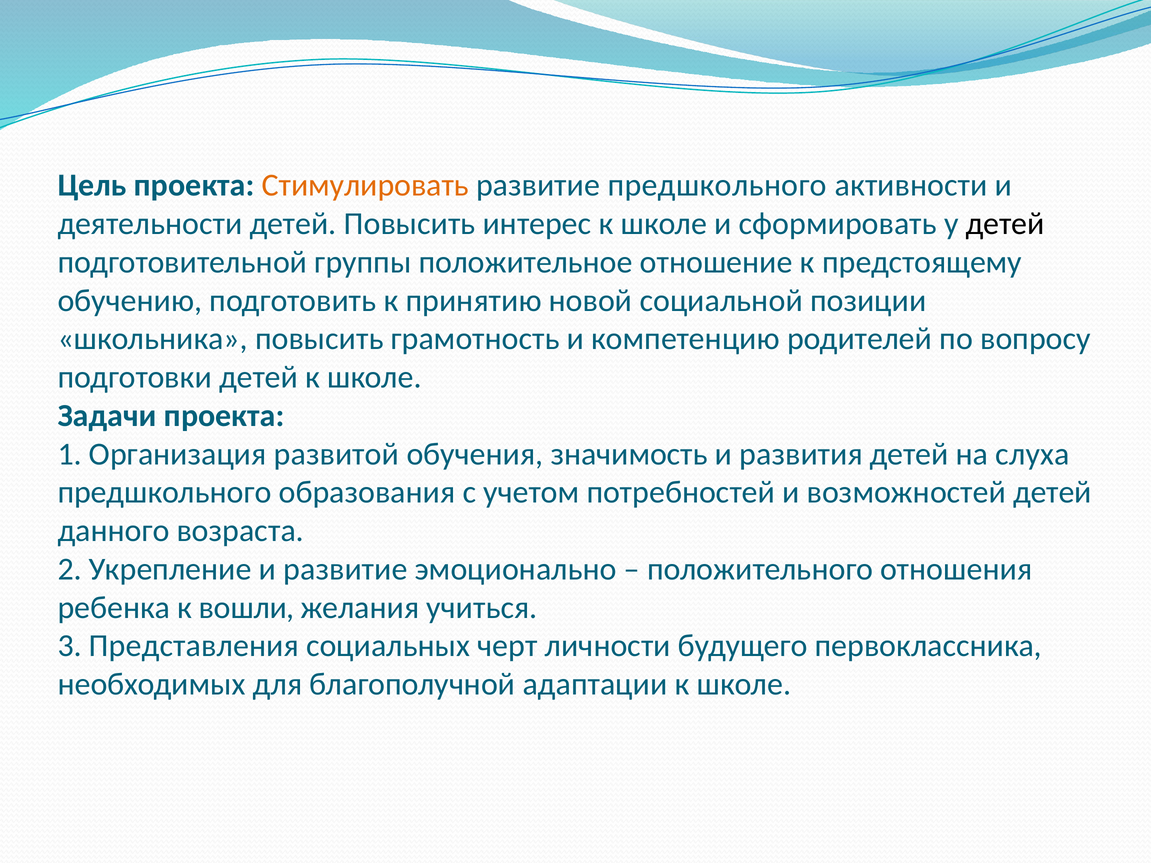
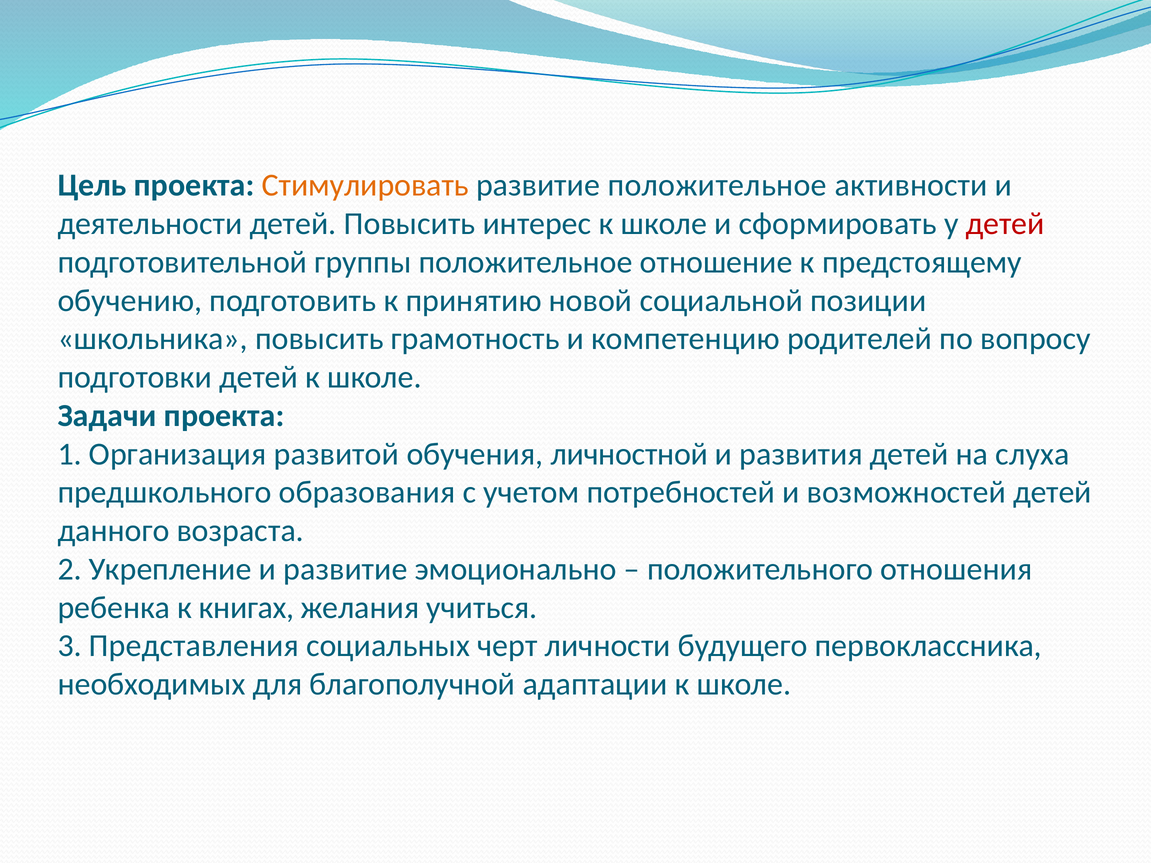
развитие предшкольного: предшкольного -> положительное
детей at (1005, 224) colour: black -> red
значимость: значимость -> личностной
вошли: вошли -> книгах
